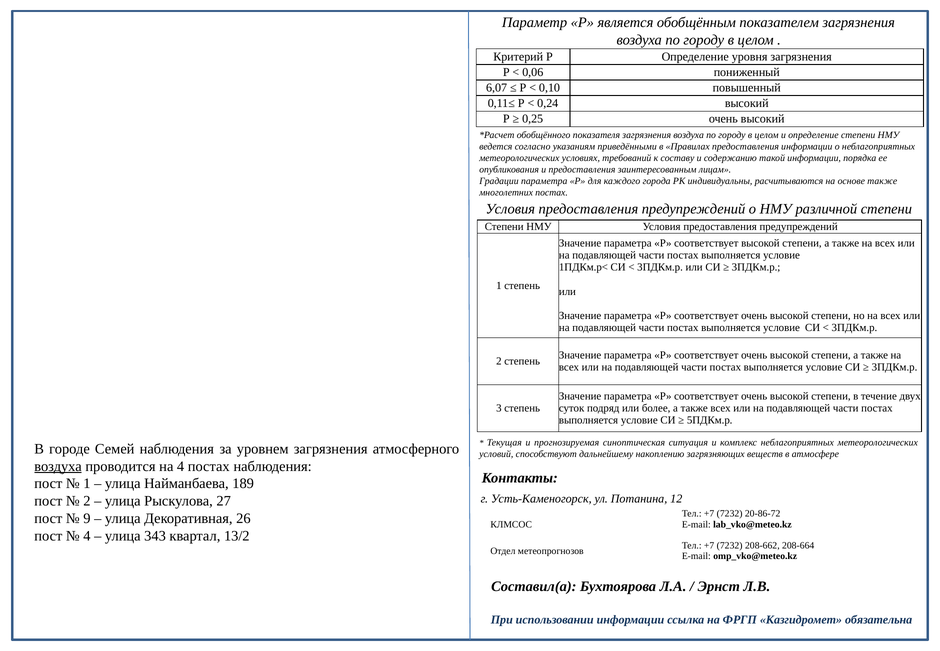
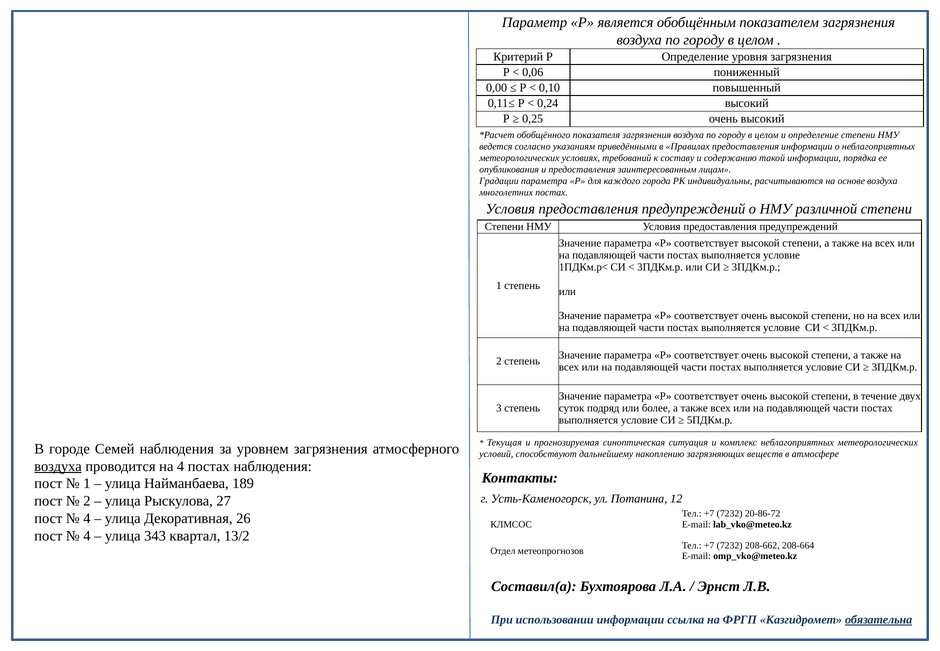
6,07: 6,07 -> 0,00
основе также: также -> воздуха
9 at (87, 518): 9 -> 4
обязательна underline: none -> present
